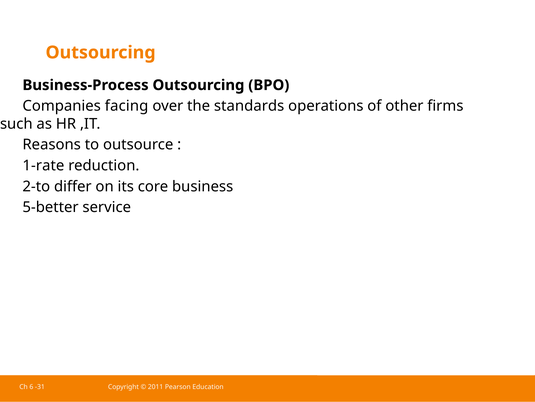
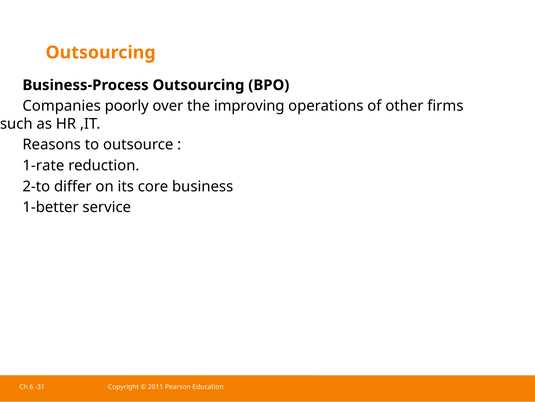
facing: facing -> poorly
standards: standards -> improving
5-better: 5-better -> 1-better
